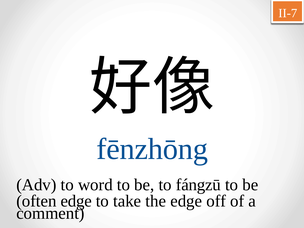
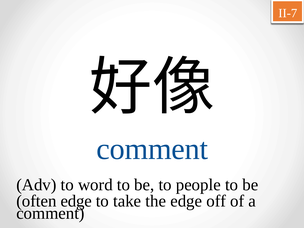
fēnzhōng at (152, 149): fēnzhōng -> comment
fángzū: fángzū -> people
